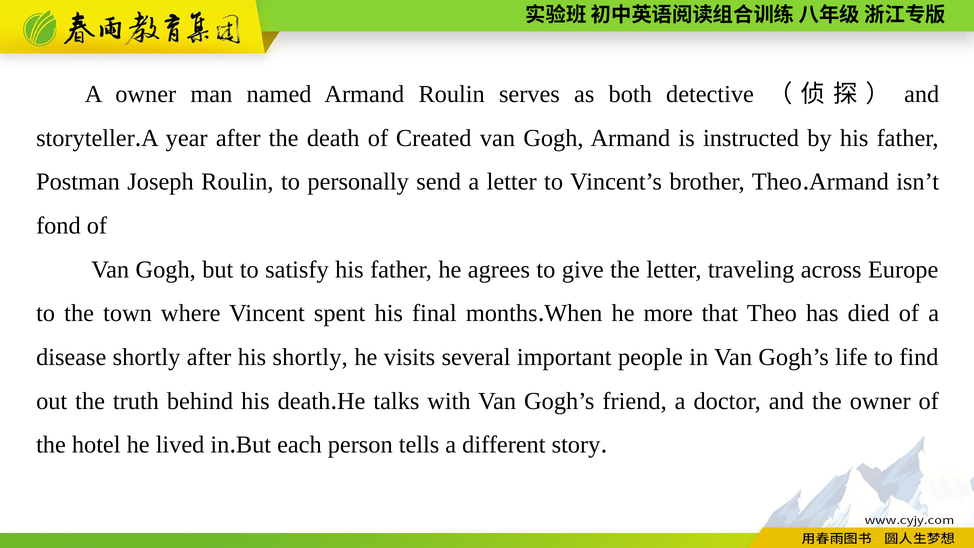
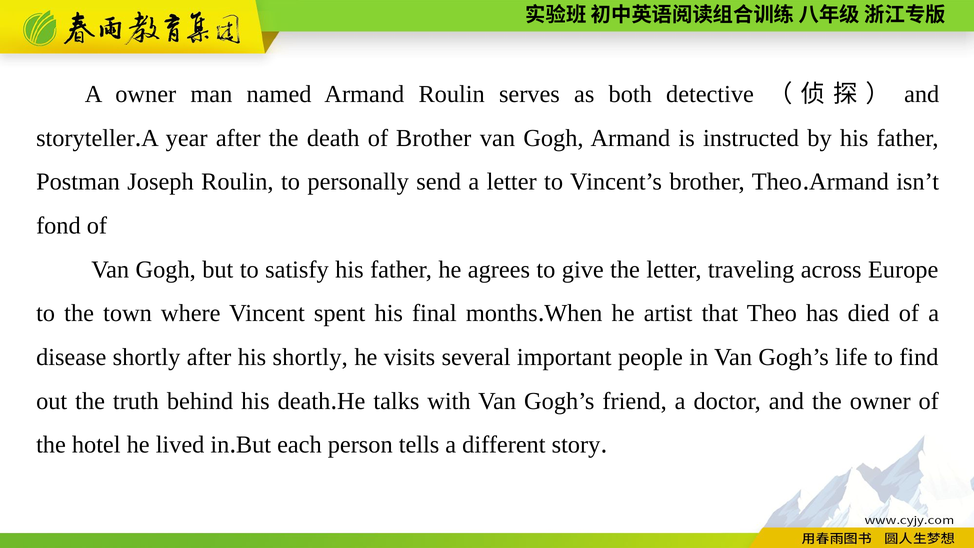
of Created: Created -> Brother
more: more -> artist
